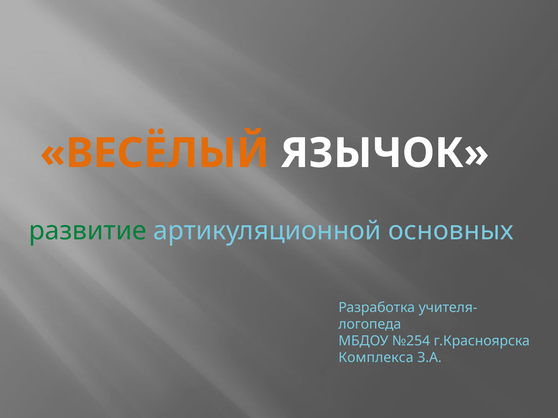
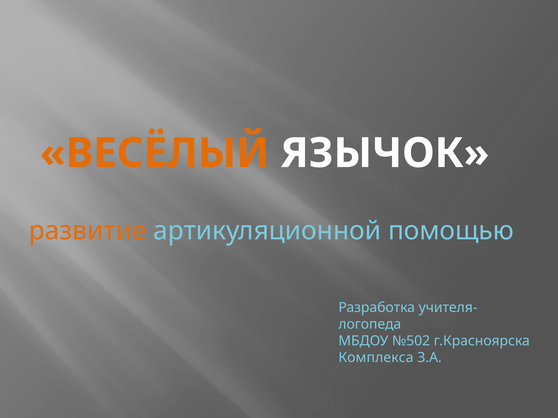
развитие colour: green -> orange
основных: основных -> помощью
№254: №254 -> №502
